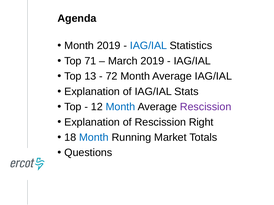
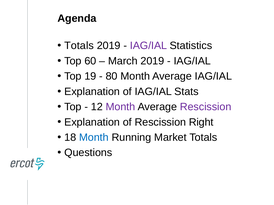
Month at (79, 46): Month -> Totals
IAG/IAL at (149, 46) colour: blue -> purple
71: 71 -> 60
13: 13 -> 19
72: 72 -> 80
Month at (120, 107) colour: blue -> purple
